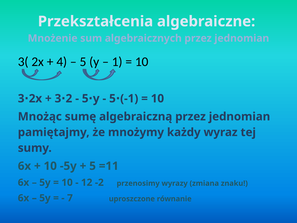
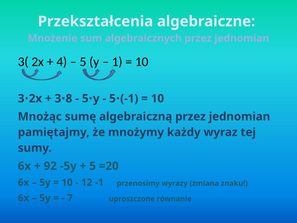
2: 2 -> 8
10 at (50, 166): 10 -> 92
=11: =11 -> =20
12 -2: -2 -> -1
